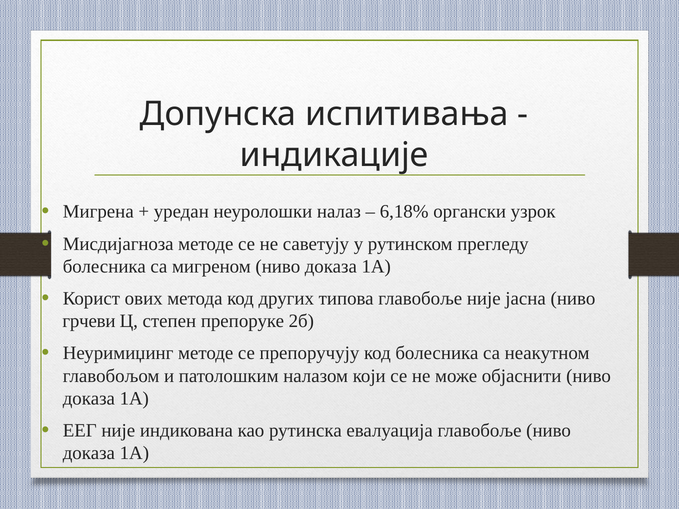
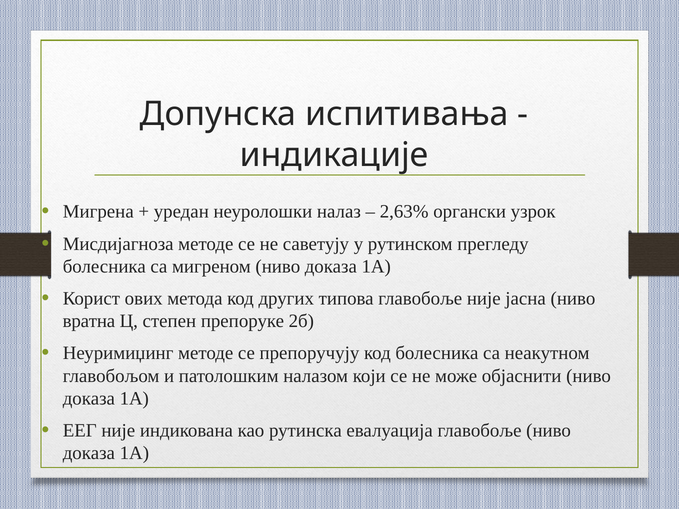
6,18%: 6,18% -> 2,63%
грчеви: грчеви -> вратна
